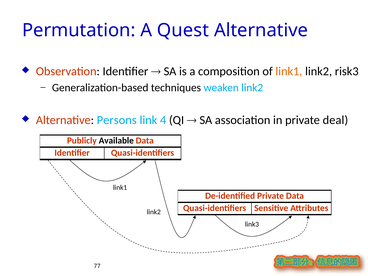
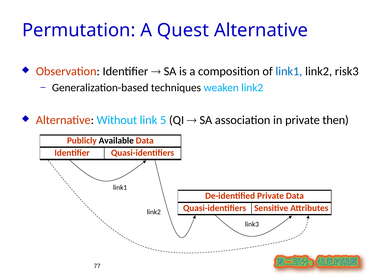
link1 at (289, 71) colour: orange -> blue
Persons: Persons -> Without
4: 4 -> 5
deal: deal -> then
